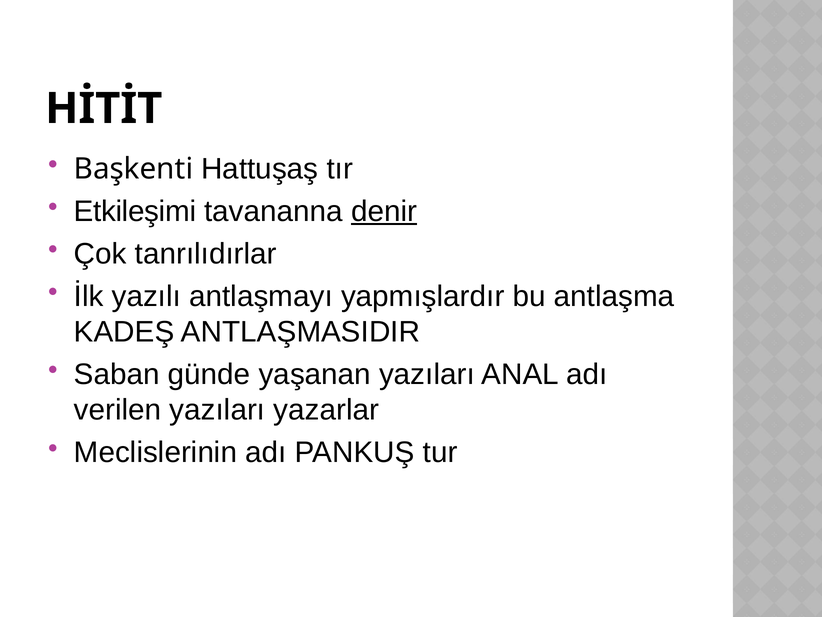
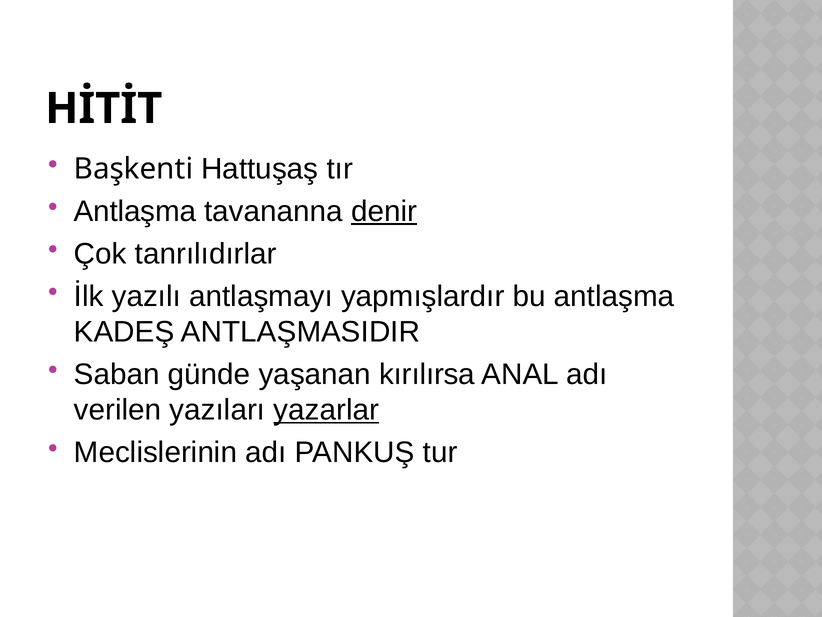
Etkileşimi at (135, 211): Etkileşimi -> Antlaşma
yaşanan yazıları: yazıları -> kırılırsa
yazarlar underline: none -> present
